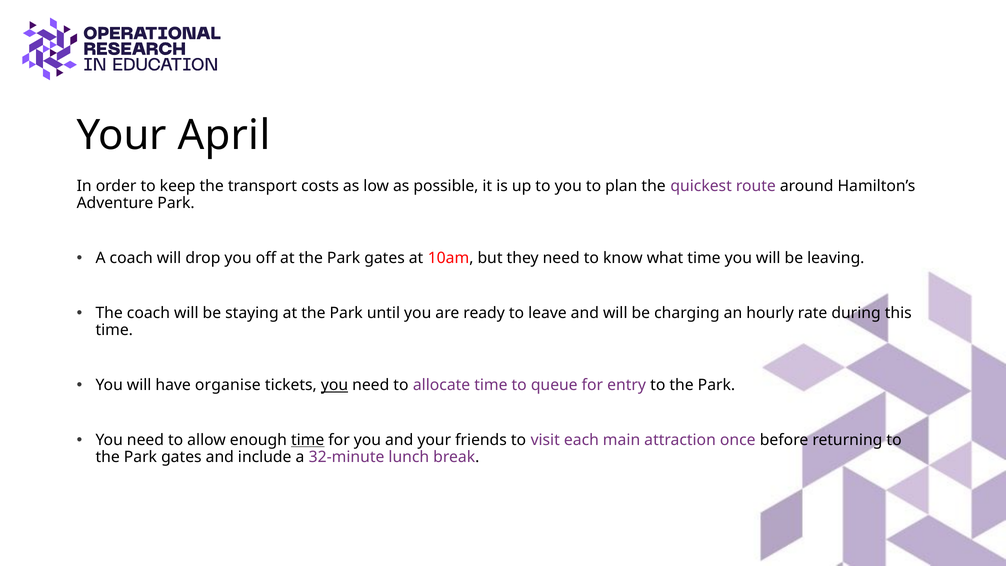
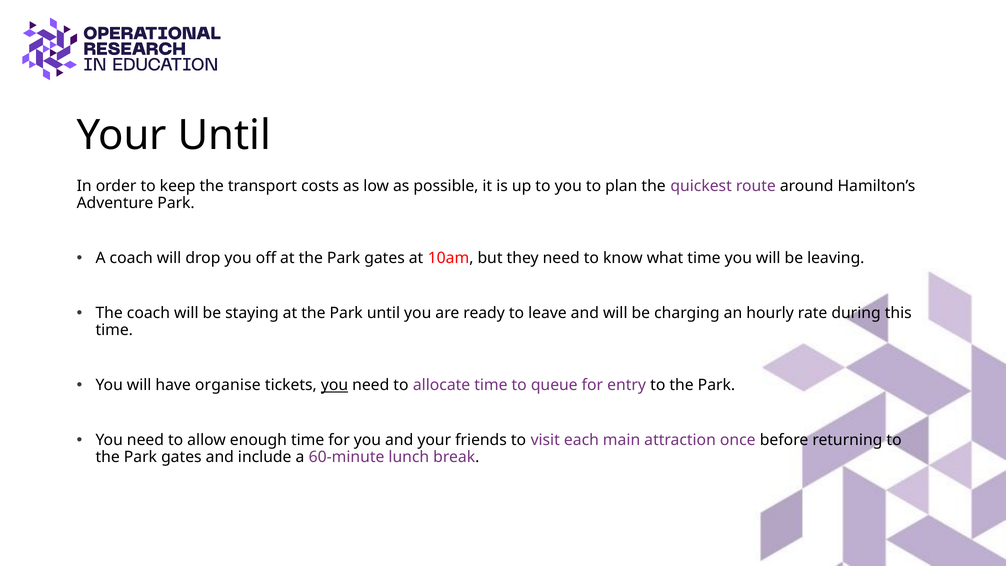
Your April: April -> Until
time at (308, 440) underline: present -> none
32-minute: 32-minute -> 60-minute
